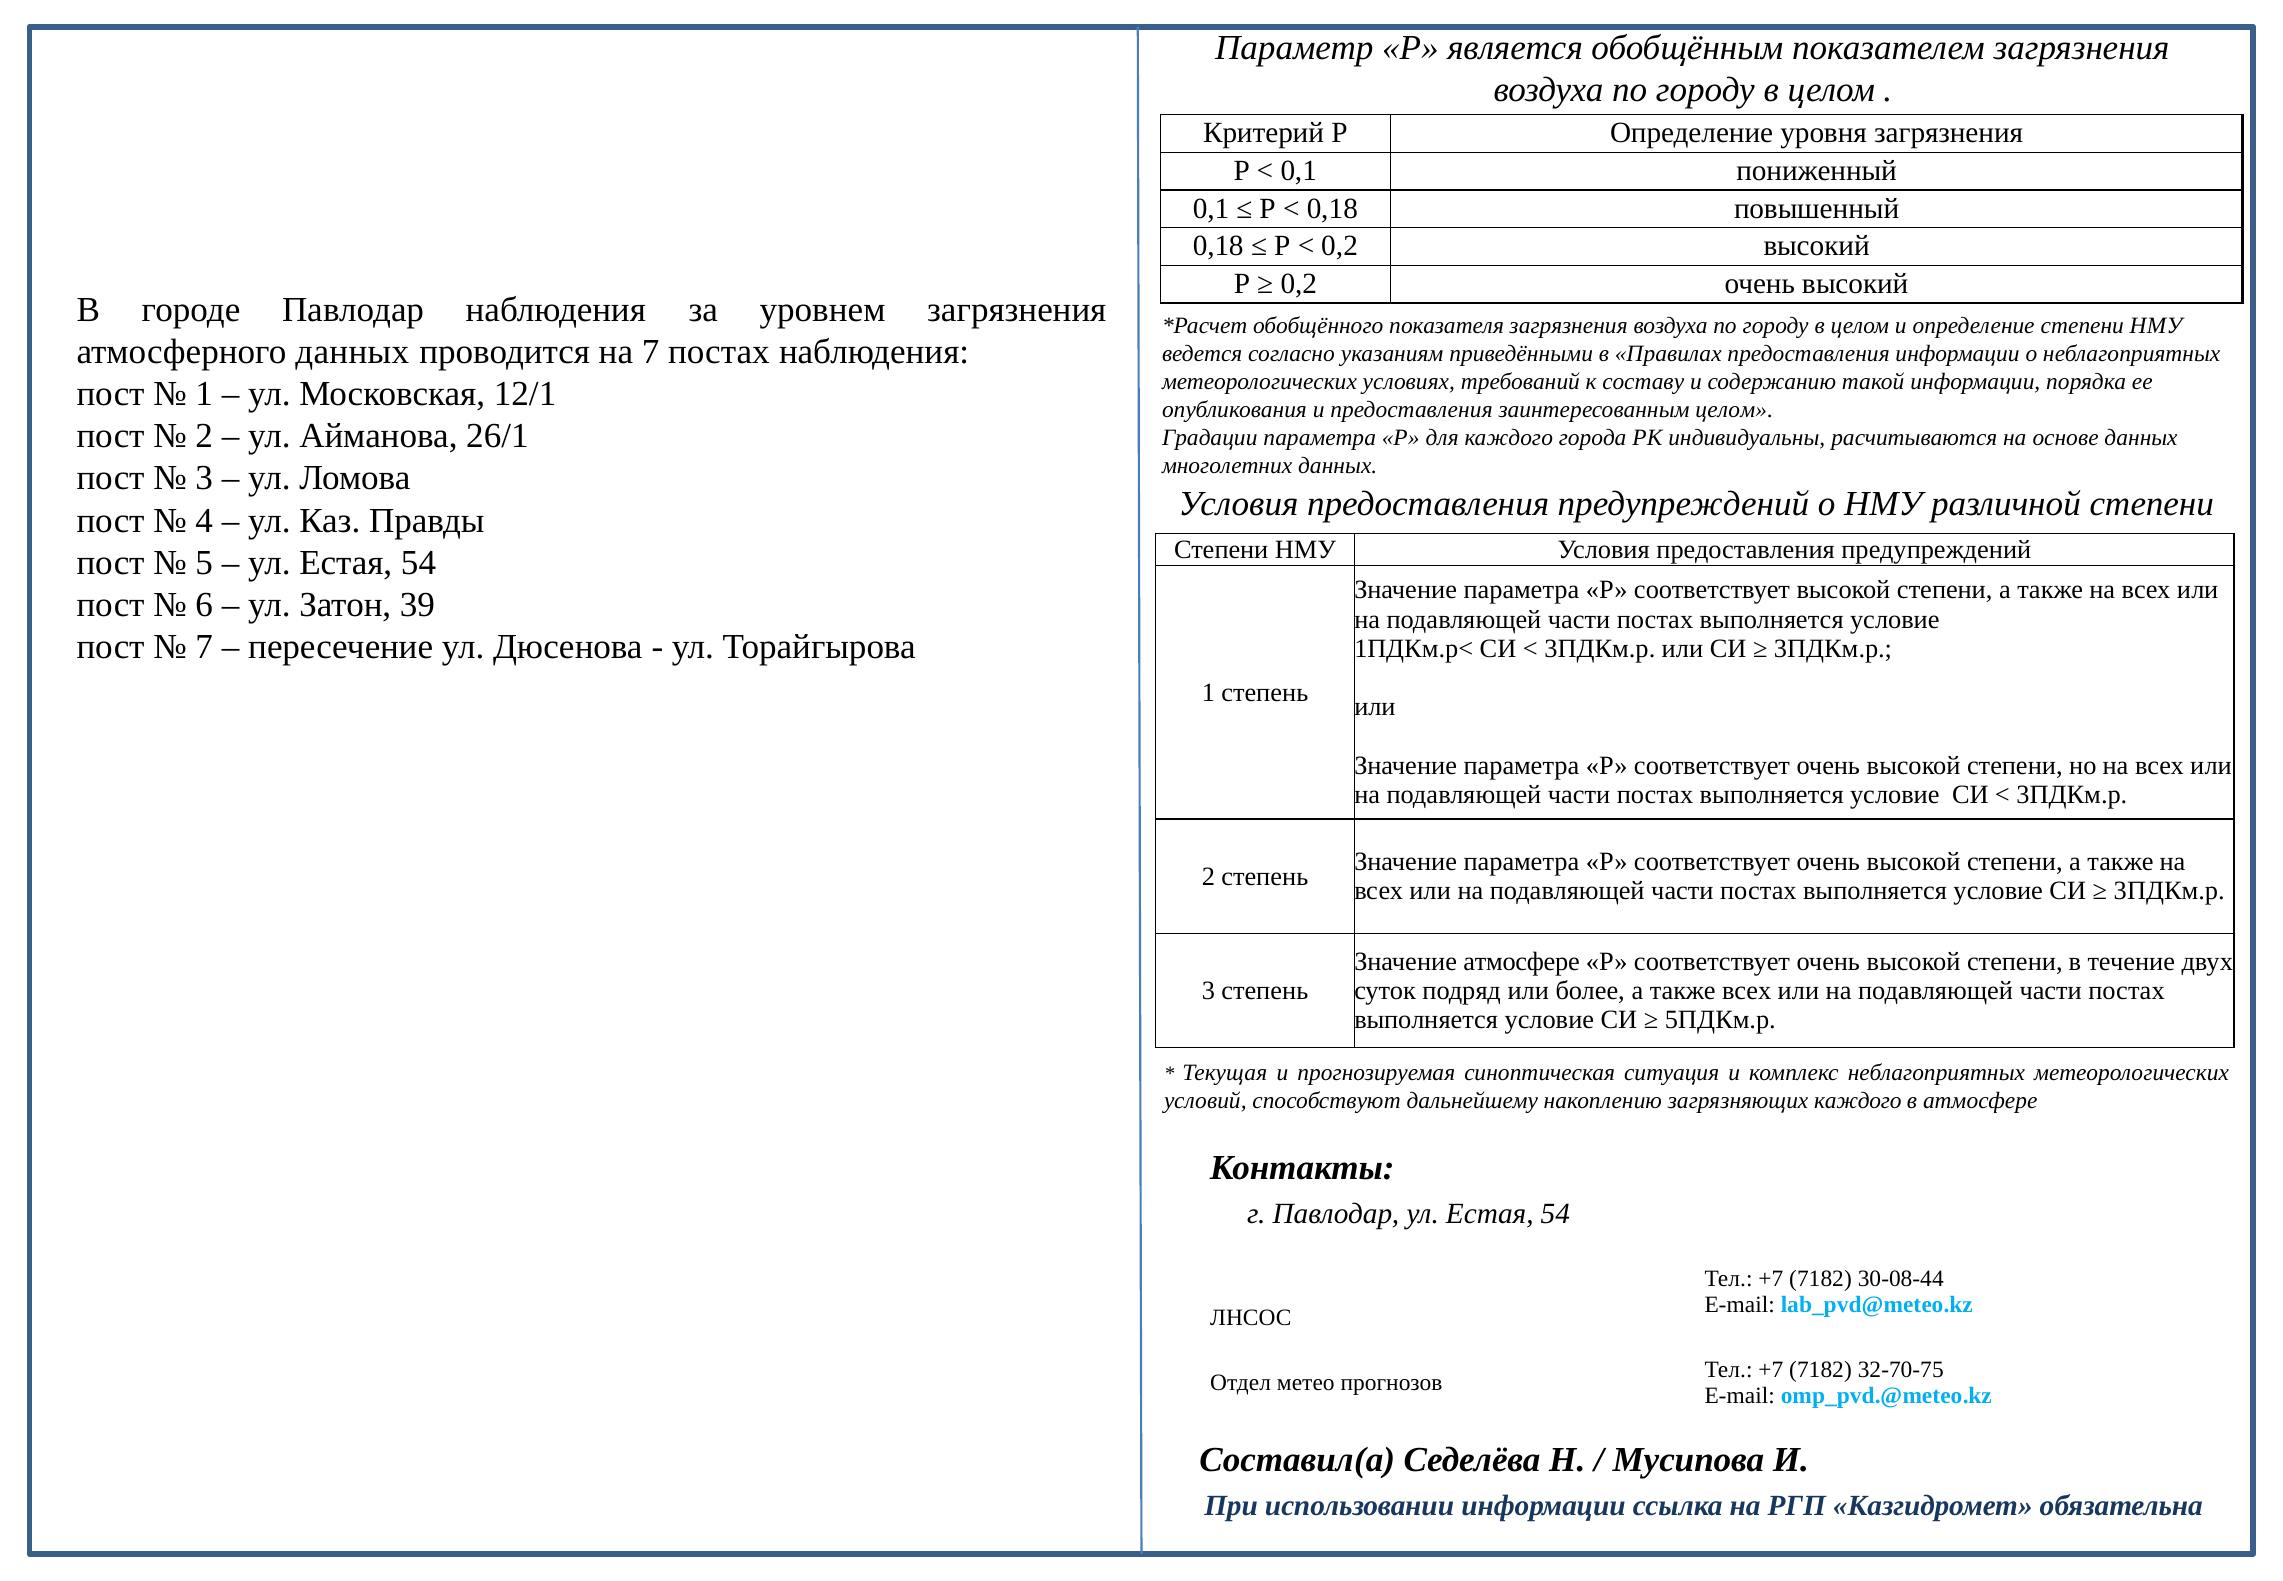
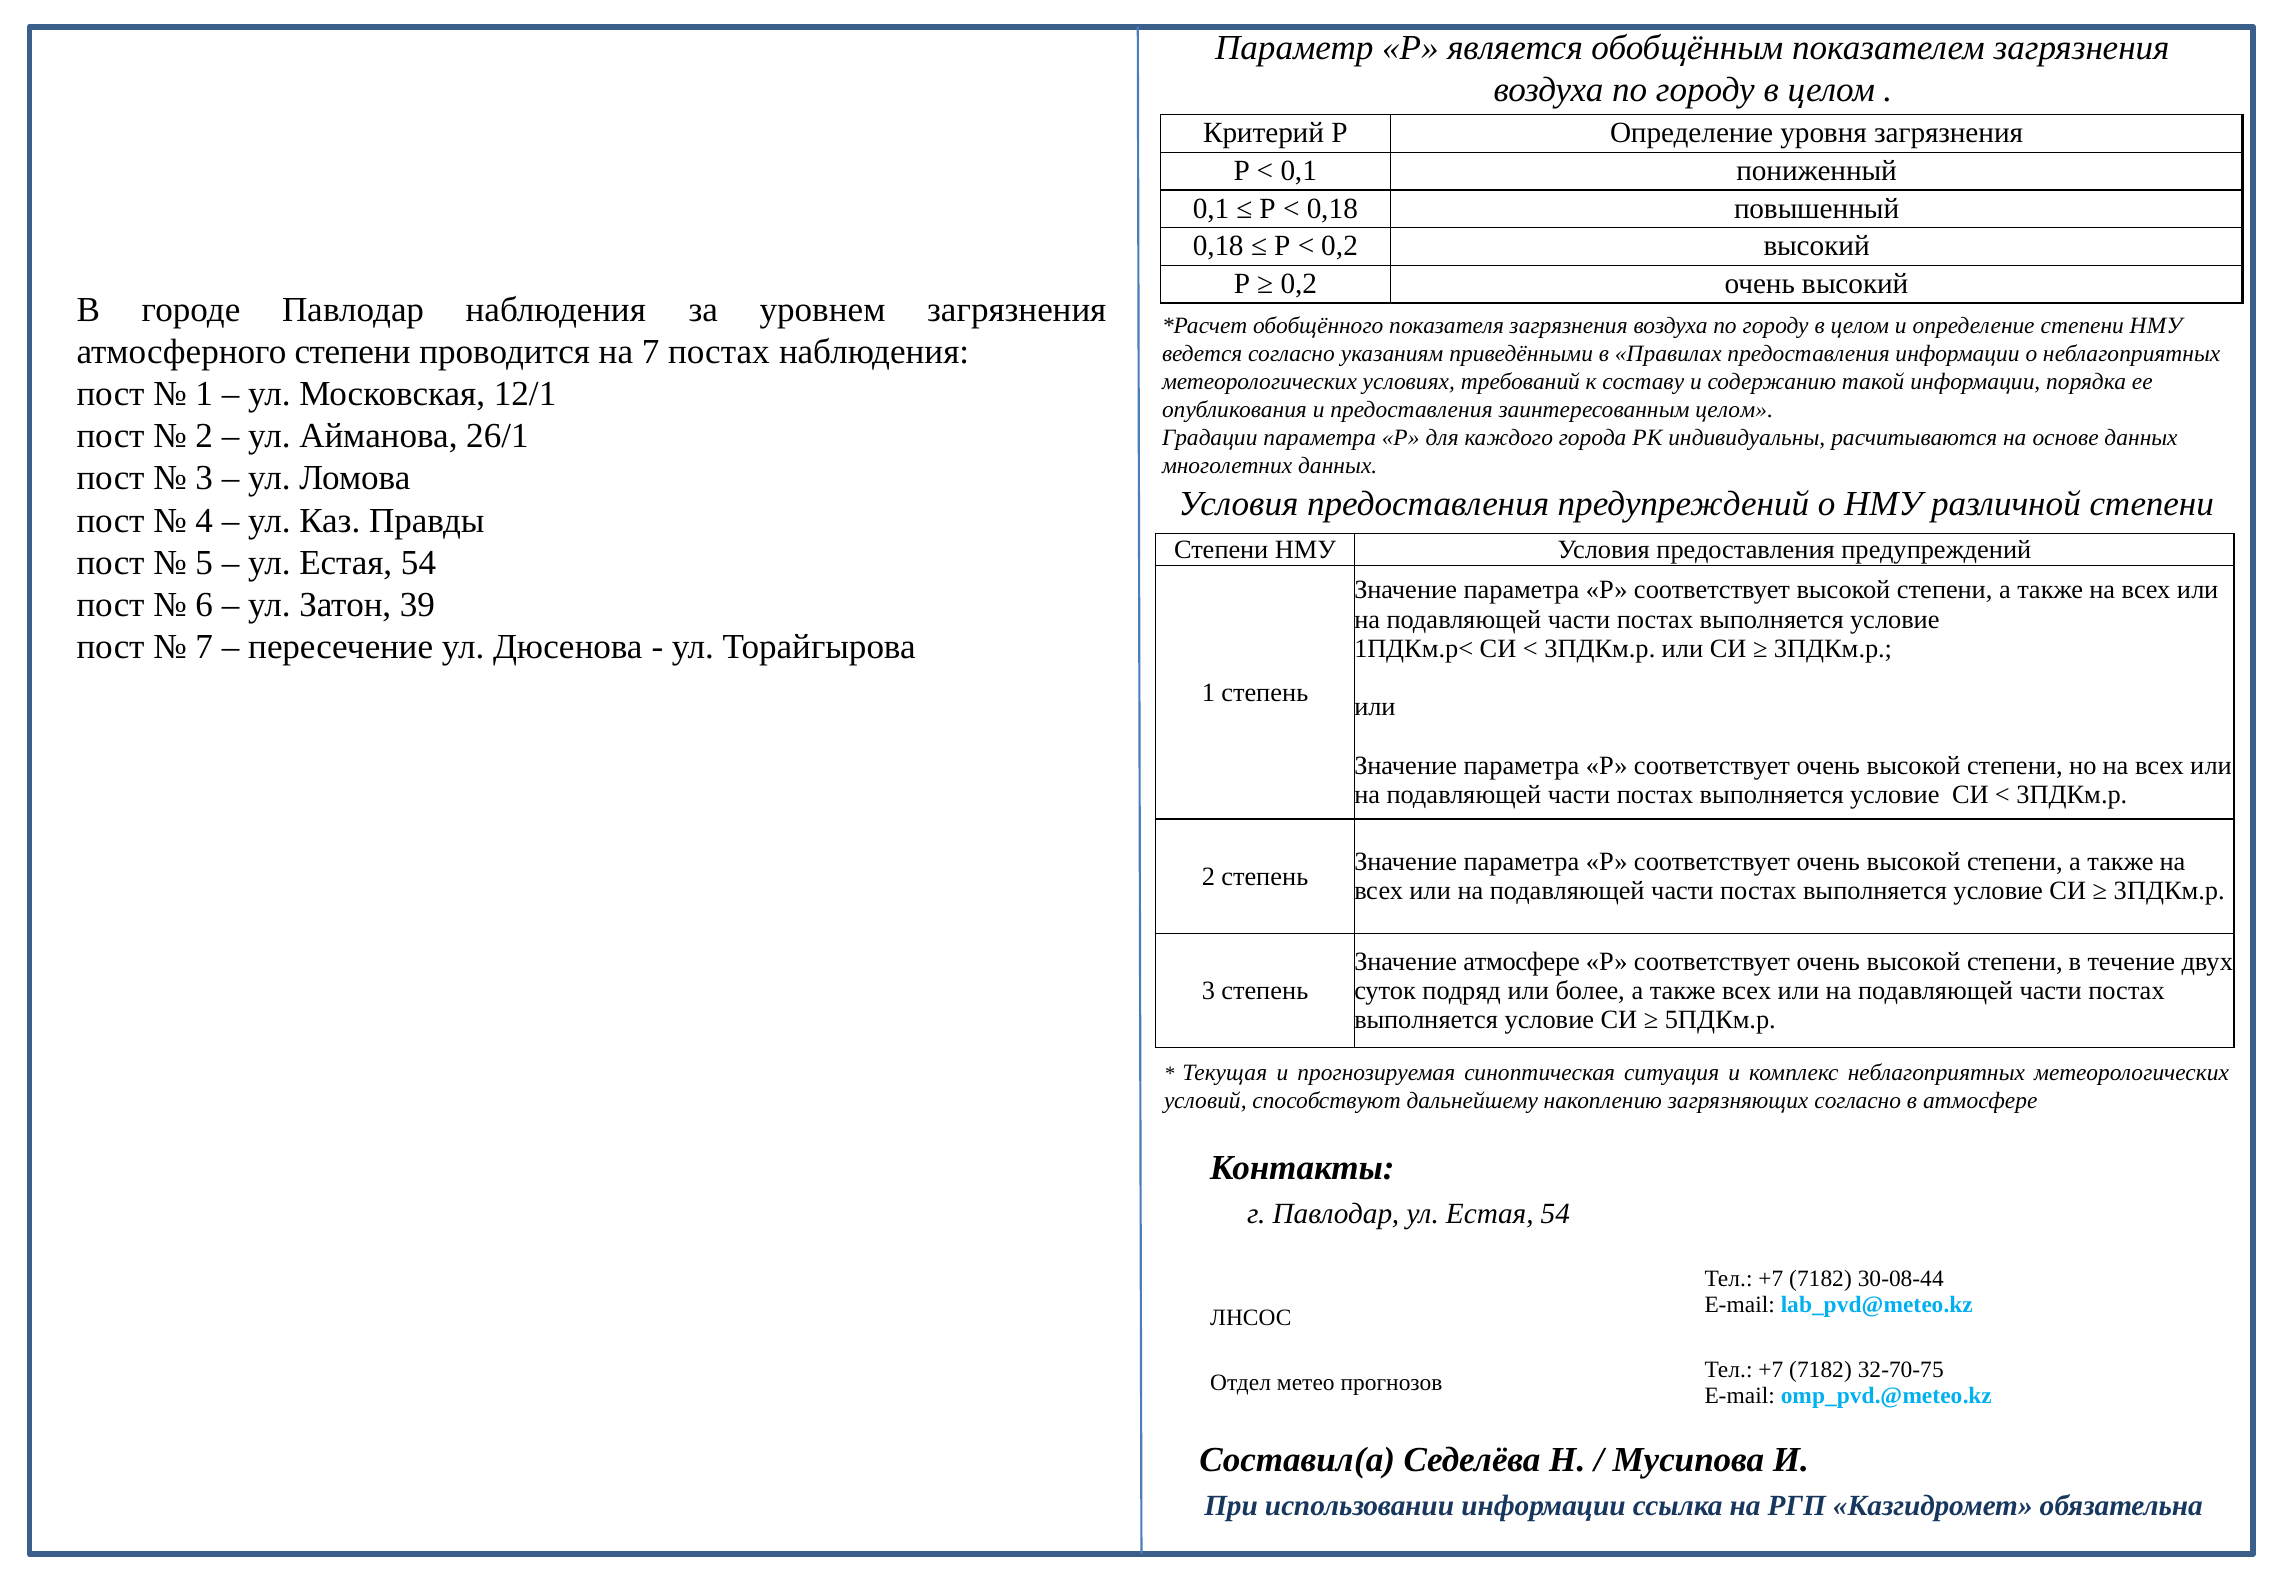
атмосферного данных: данных -> степени
загрязняющих каждого: каждого -> согласно
